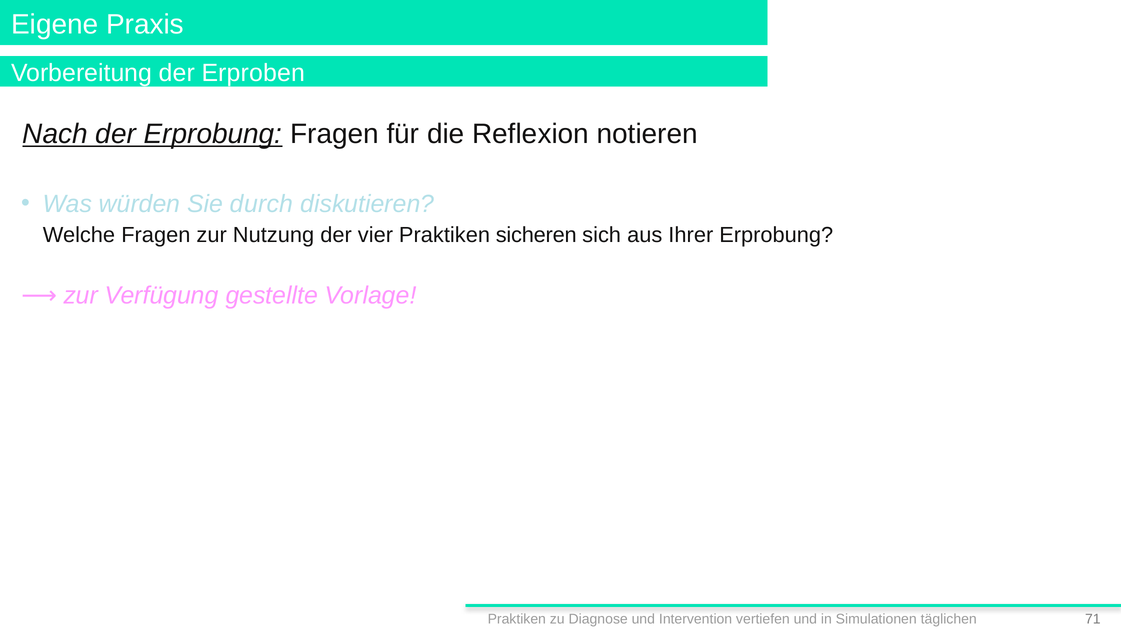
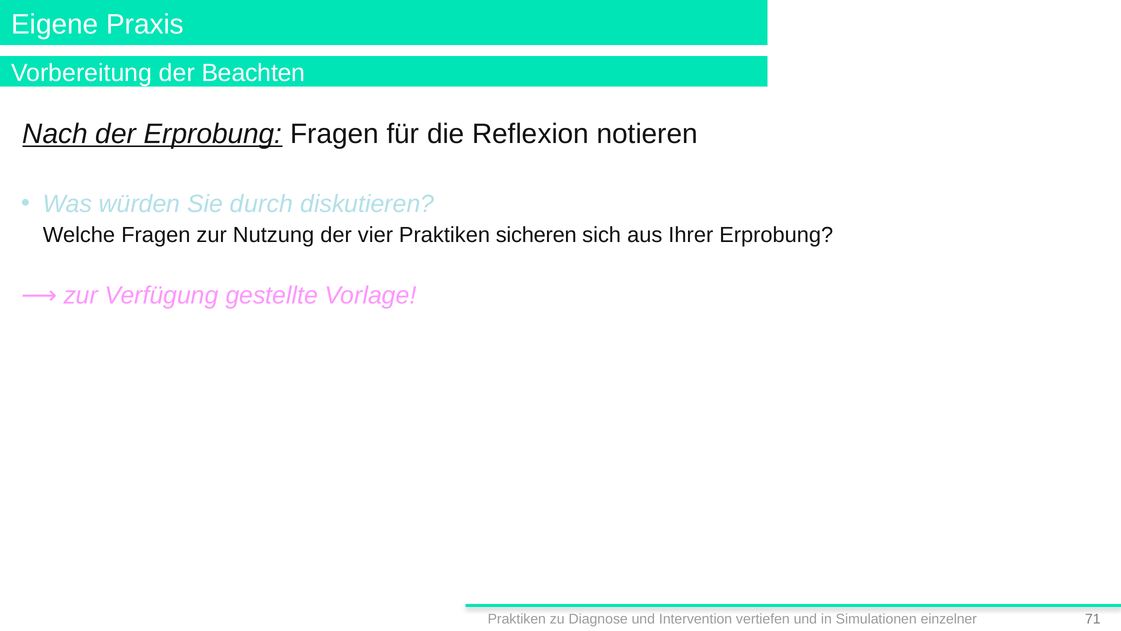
Erproben: Erproben -> Beachten
täglichen: täglichen -> einzelner
